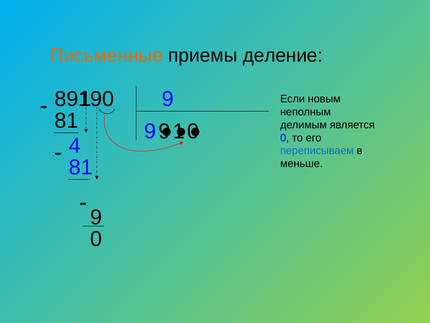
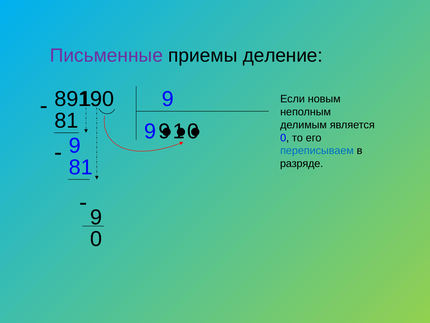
Письменные colour: orange -> purple
4 at (75, 146): 4 -> 9
меньше: меньше -> разряде
